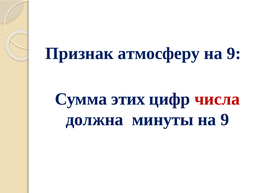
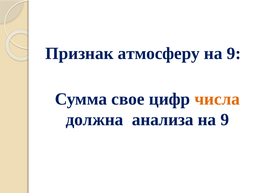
этих: этих -> свое
числа colour: red -> orange
минуты: минуты -> анализа
